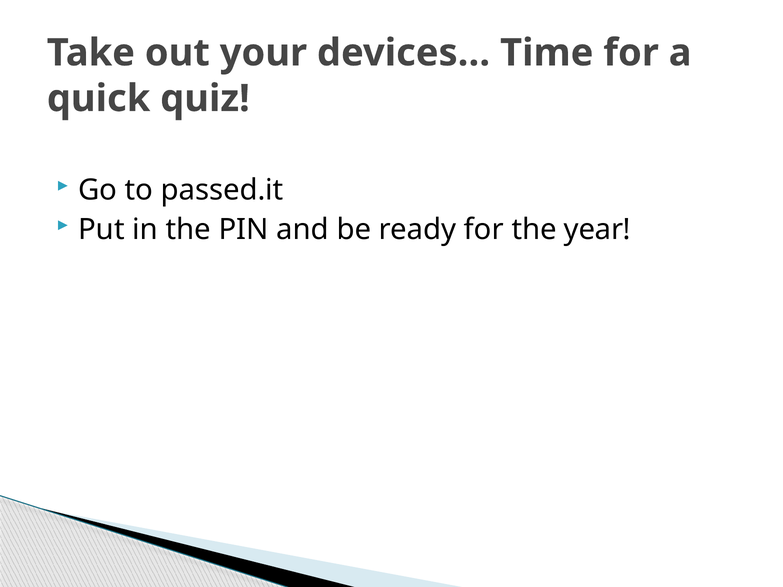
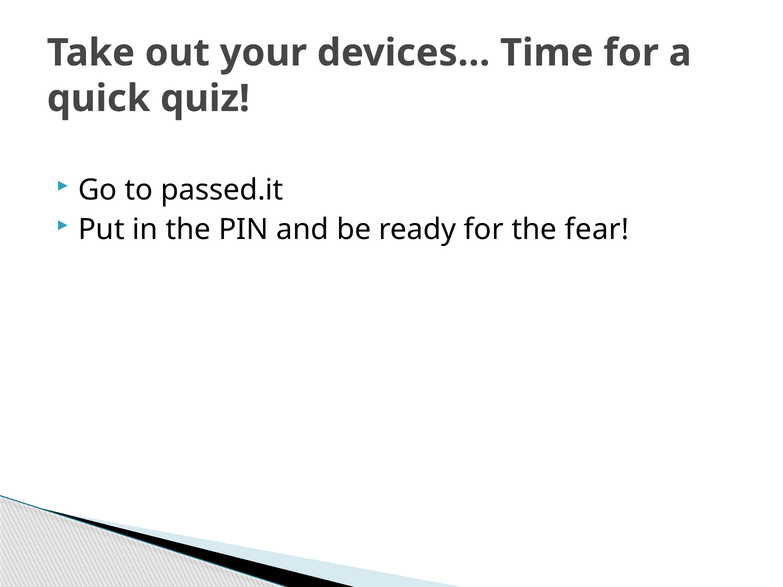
year: year -> fear
